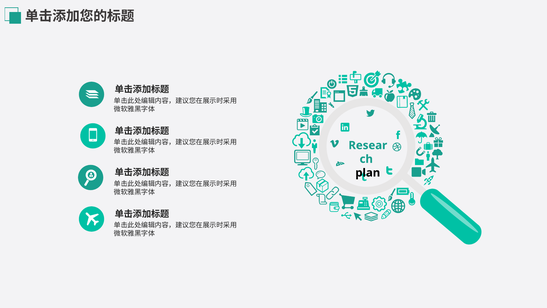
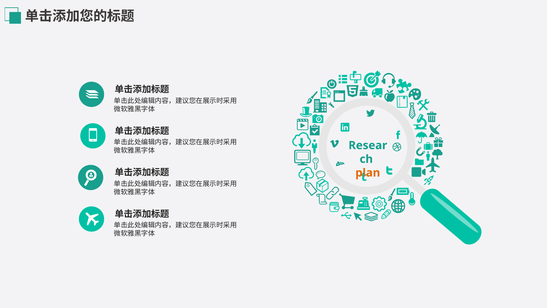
plan colour: black -> orange
